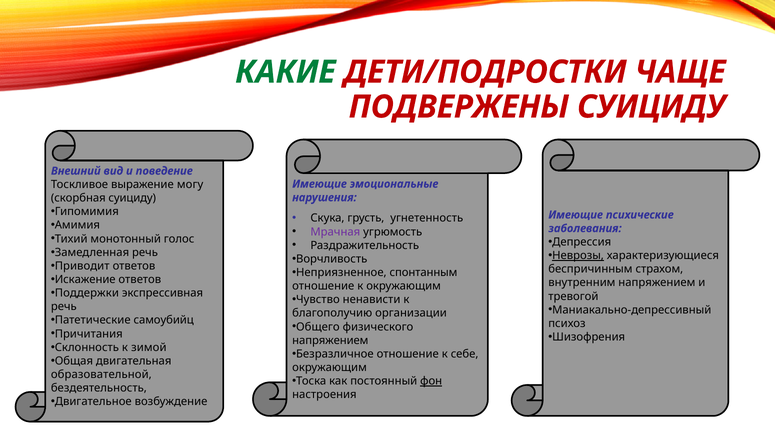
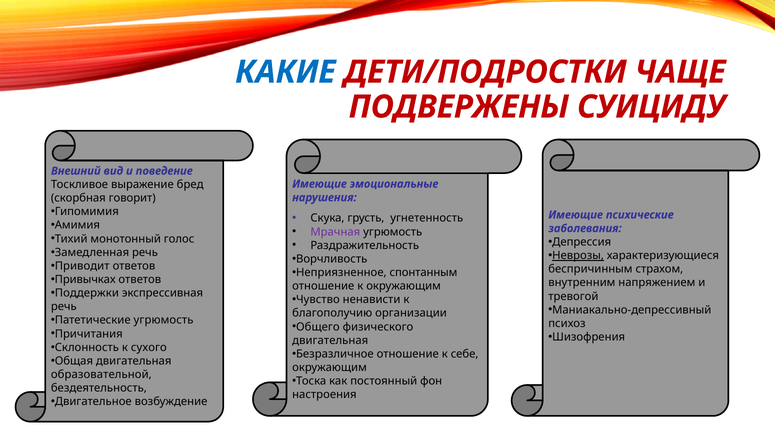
КАКИЕ colour: green -> blue
могу: могу -> бред
скорбная суициду: суициду -> говорит
Искажение: Искажение -> Привычках
Патетические самоубийц: самоубийц -> угрюмость
напряжением at (330, 340): напряжением -> двигательная
зимой: зимой -> сухого
фон underline: present -> none
